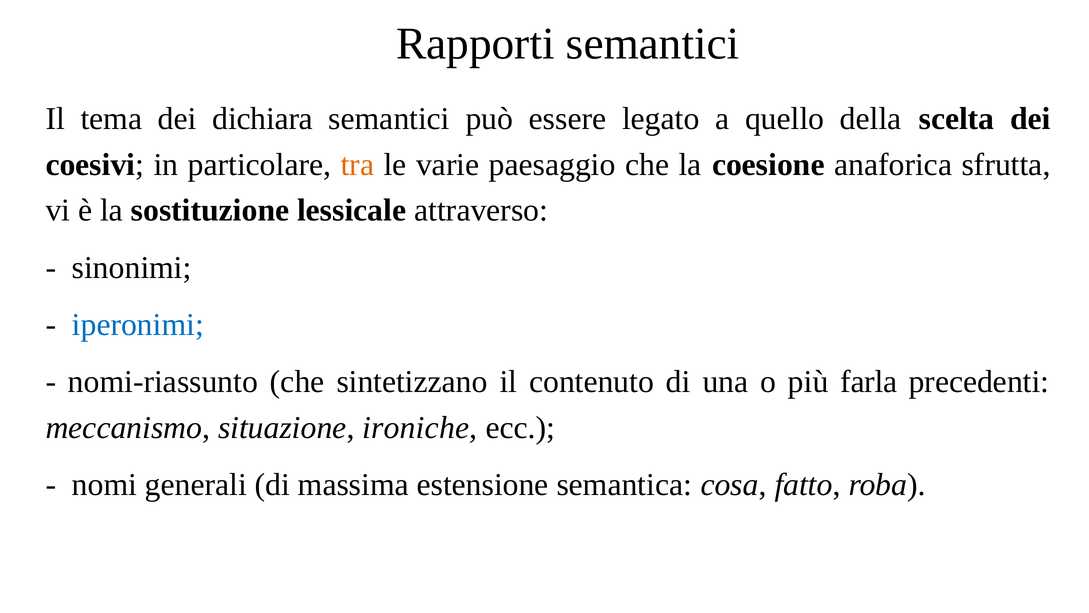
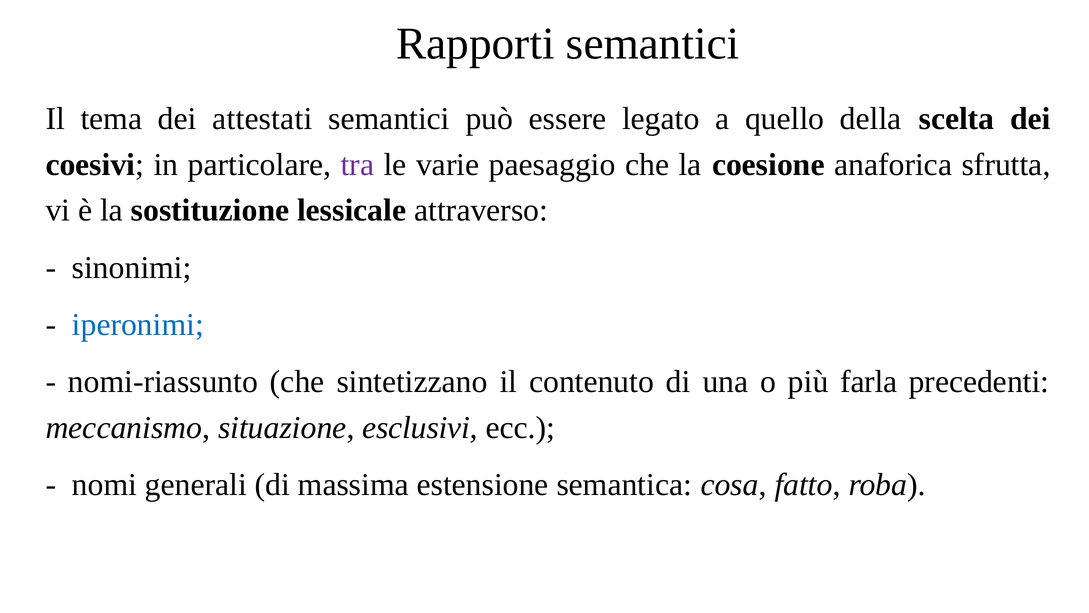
dichiara: dichiara -> attestati
tra colour: orange -> purple
ironiche: ironiche -> esclusivi
